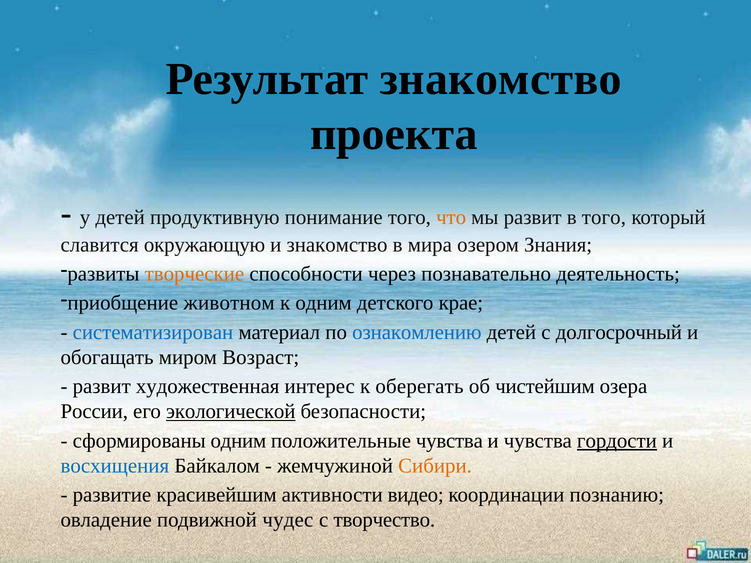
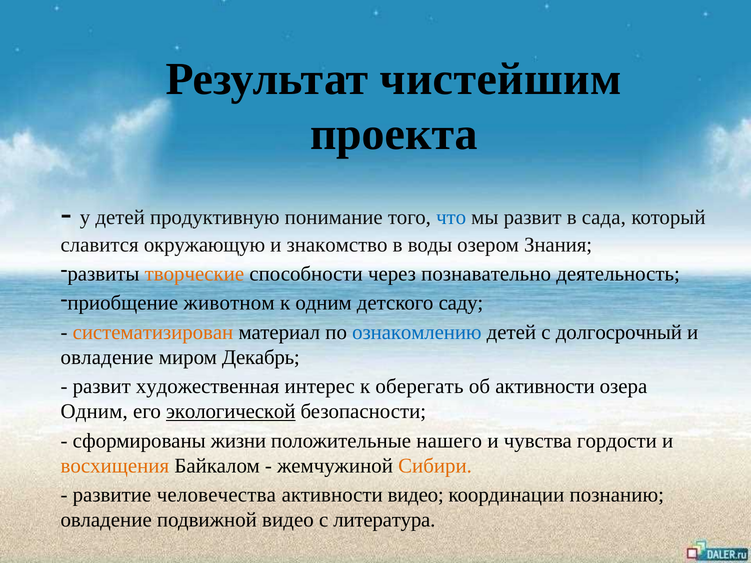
Результат знакомство: знакомство -> чистейшим
что colour: orange -> blue
в того: того -> сада
мира: мира -> воды
крае: крае -> саду
систематизирован colour: blue -> orange
обогащать at (107, 357): обогащать -> овладение
Возраст: Возраст -> Декабрь
об чистейшим: чистейшим -> активности
России at (94, 412): России -> Одним
сформированы одним: одним -> жизни
положительные чувства: чувства -> нашего
гордости underline: present -> none
восхищения colour: blue -> orange
красивейшим: красивейшим -> человечества
подвижной чудес: чудес -> видео
творчество: творчество -> литература
